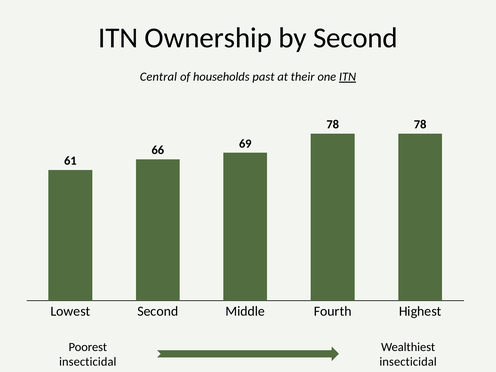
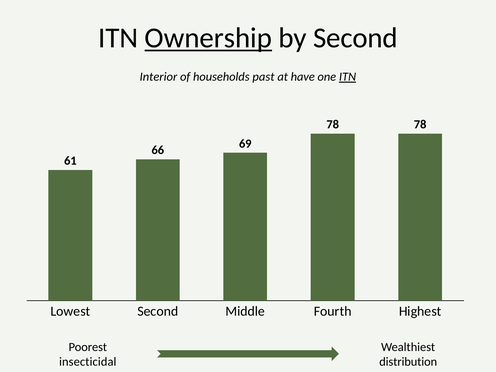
Ownership underline: none -> present
Central: Central -> Interior
their: their -> have
insecticidal at (408, 362): insecticidal -> distribution
